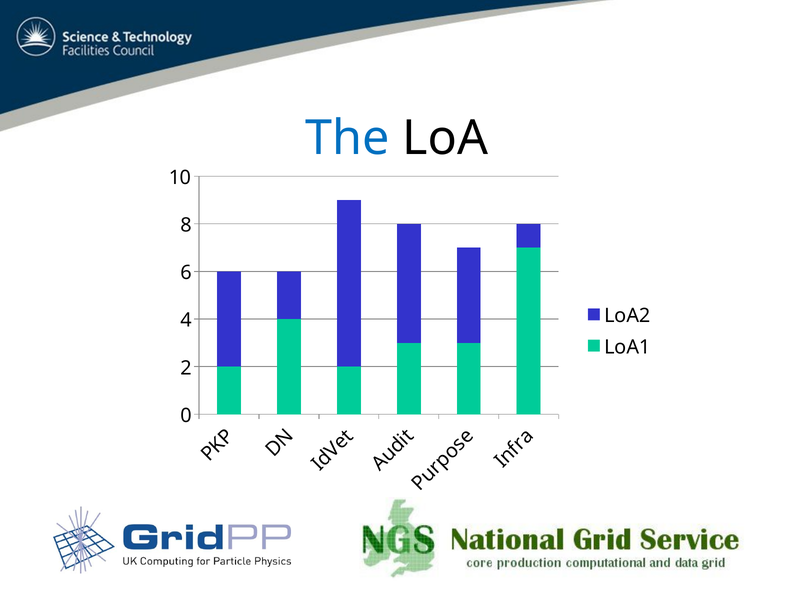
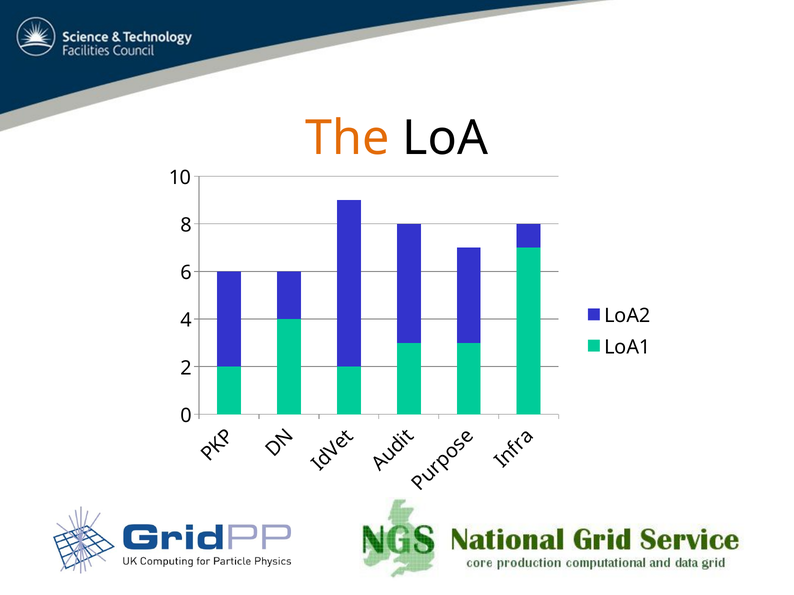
The colour: blue -> orange
